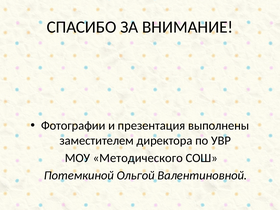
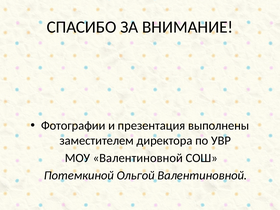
МОУ Методического: Методического -> Валентиновной
